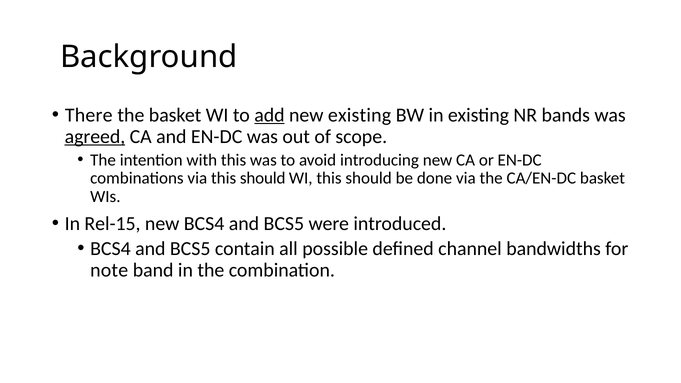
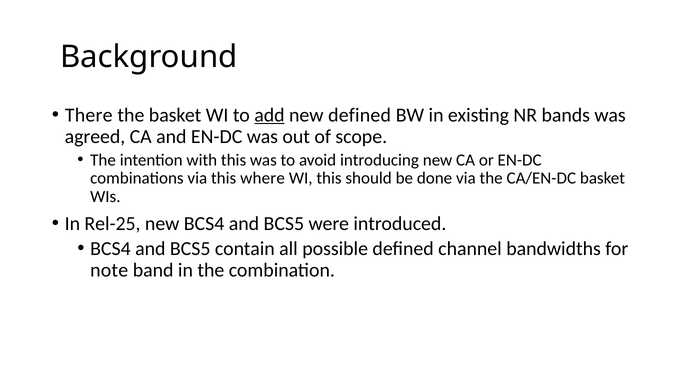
new existing: existing -> defined
agreed underline: present -> none
via this should: should -> where
Rel-15: Rel-15 -> Rel-25
